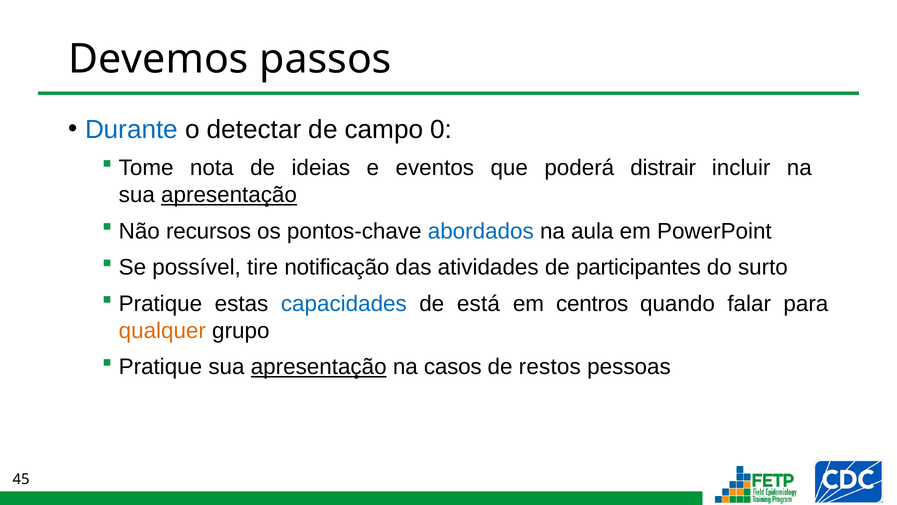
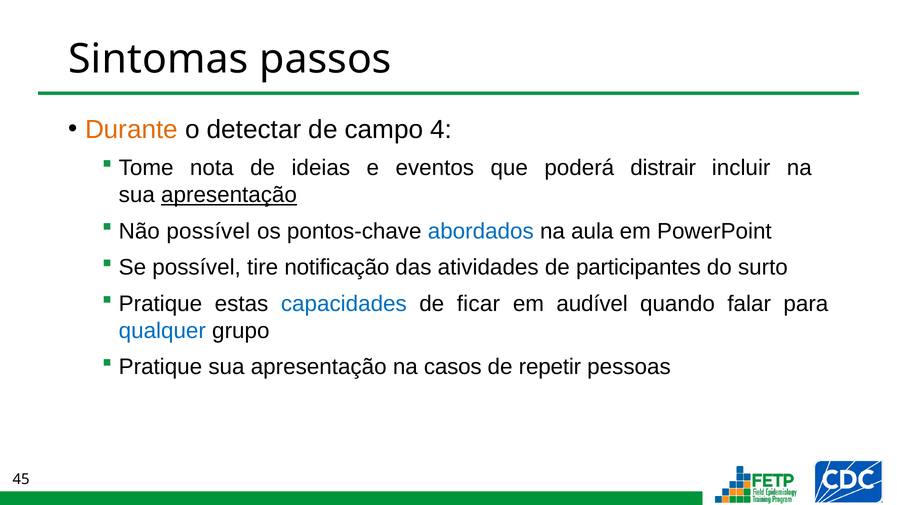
Devemos: Devemos -> Sintomas
Durante colour: blue -> orange
0: 0 -> 4
Não recursos: recursos -> possível
está: está -> ficar
centros: centros -> audível
qualquer colour: orange -> blue
apresentação at (319, 367) underline: present -> none
restos: restos -> repetir
